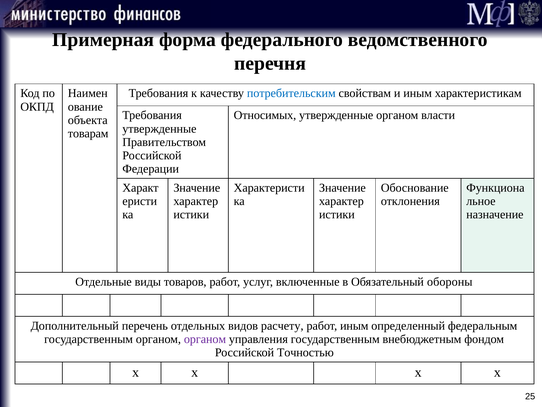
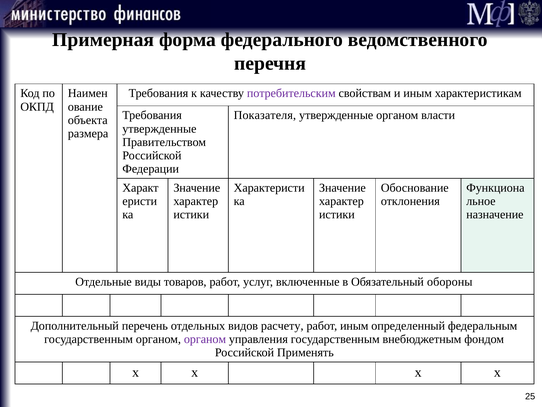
потребительским colour: blue -> purple
Относимых: Относимых -> Показателя
товарам: товарам -> размера
Точностью: Точностью -> Применять
